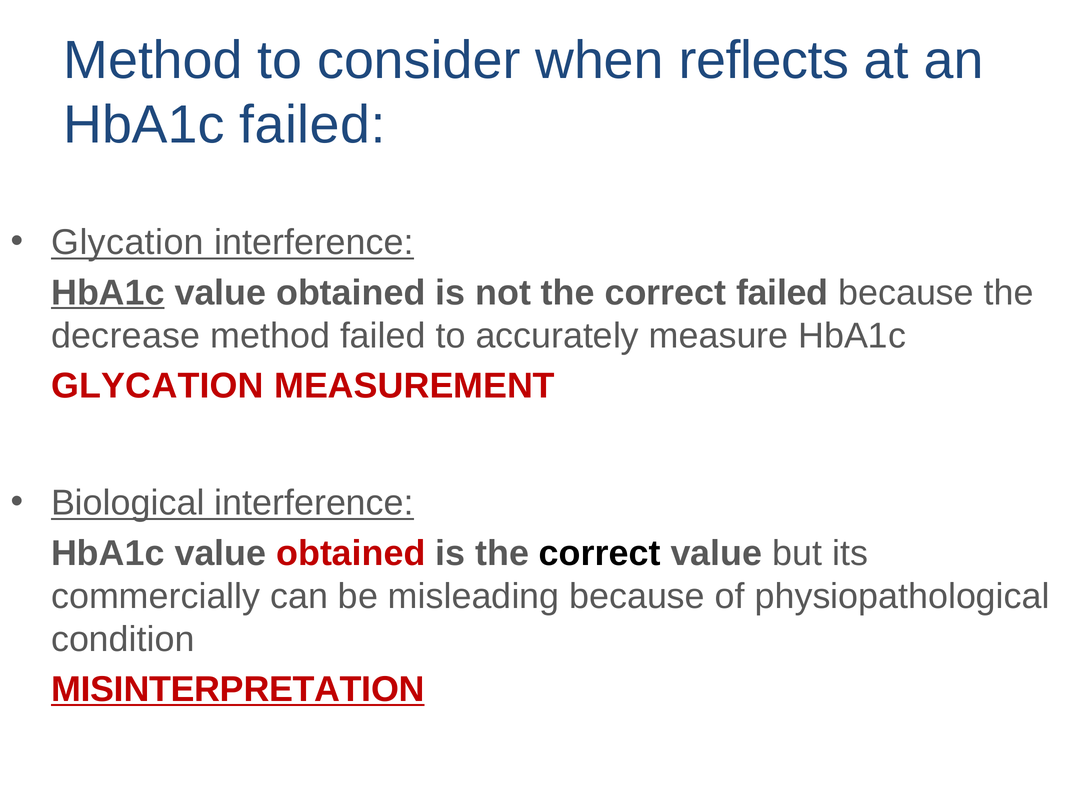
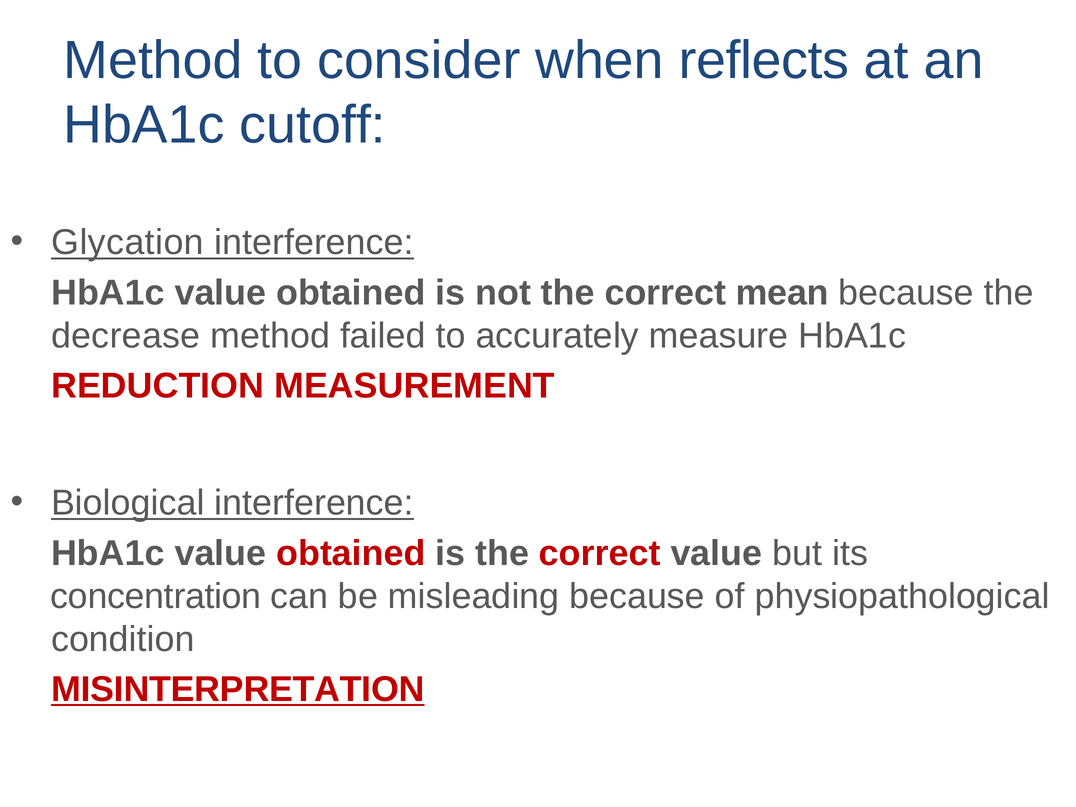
HbA1c failed: failed -> cutoff
HbA1c at (108, 293) underline: present -> none
correct failed: failed -> mean
GLYCATION at (158, 386): GLYCATION -> REDUCTION
correct at (600, 553) colour: black -> red
commercially: commercially -> concentration
